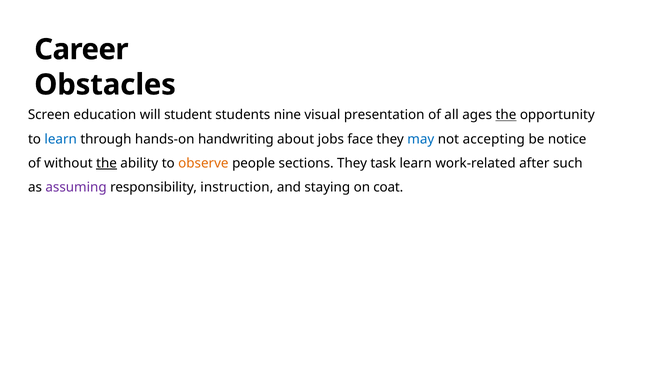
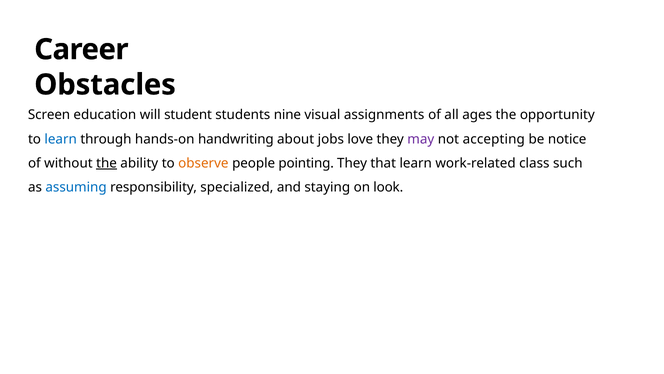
presentation: presentation -> assignments
the at (506, 115) underline: present -> none
face: face -> love
may colour: blue -> purple
sections: sections -> pointing
task: task -> that
after: after -> class
assuming colour: purple -> blue
instruction: instruction -> specialized
coat: coat -> look
